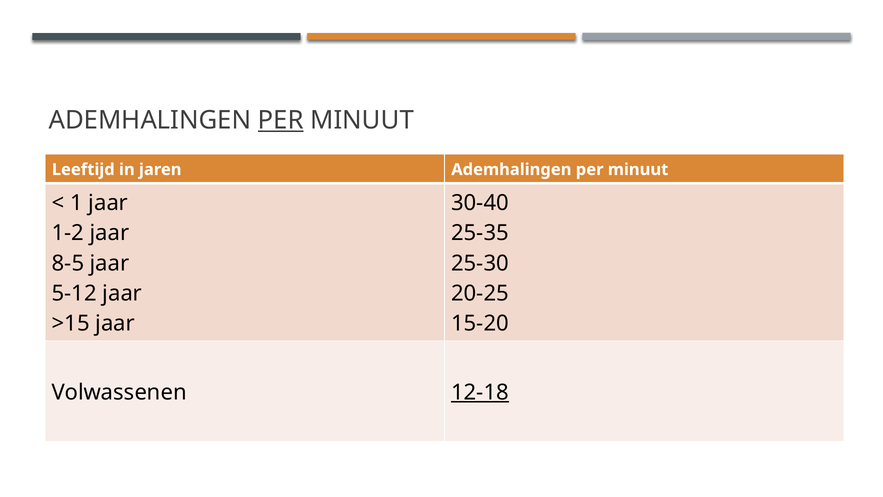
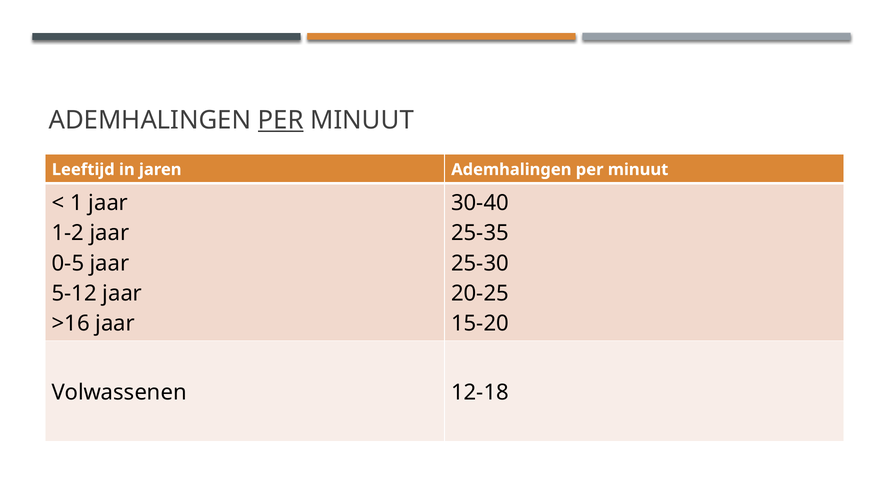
8-5: 8-5 -> 0-5
>15: >15 -> >16
12-18 underline: present -> none
